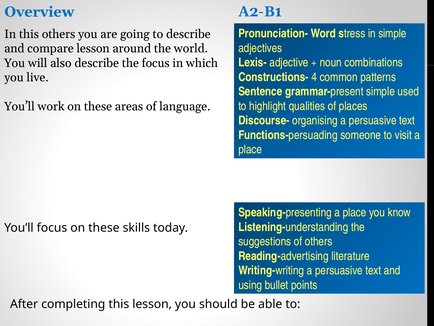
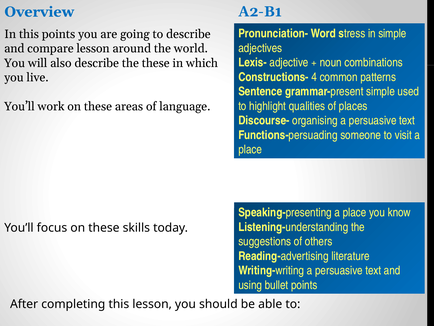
this others: others -> points
the focus: focus -> these
